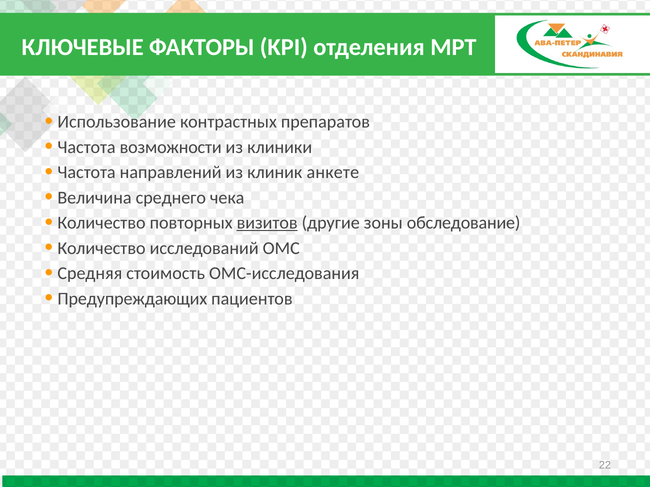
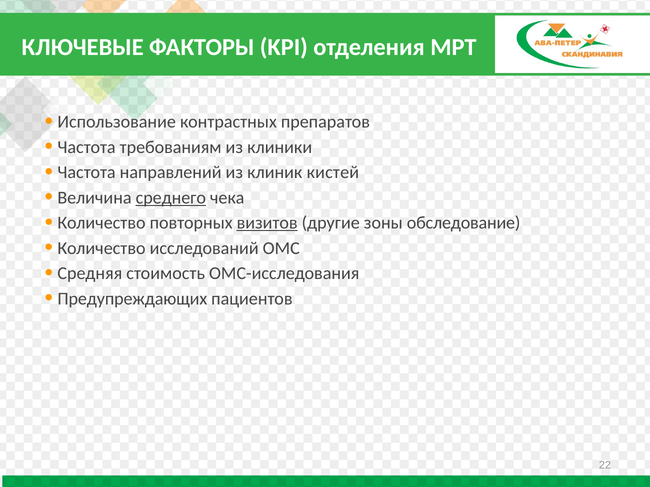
возможности: возможности -> требованиям
анкете: анкете -> кистей
среднего underline: none -> present
